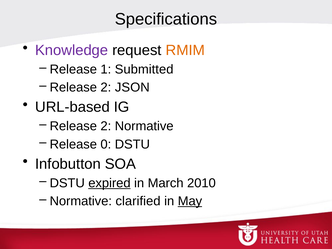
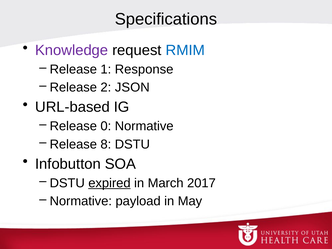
RMIM colour: orange -> blue
Submitted: Submitted -> Response
2 at (106, 126): 2 -> 0
0: 0 -> 8
2010: 2010 -> 2017
clarified: clarified -> payload
May underline: present -> none
